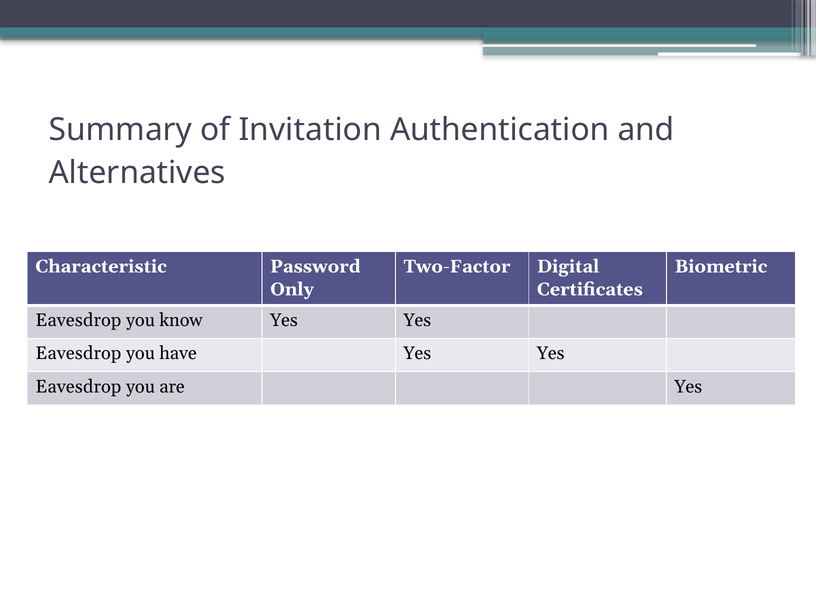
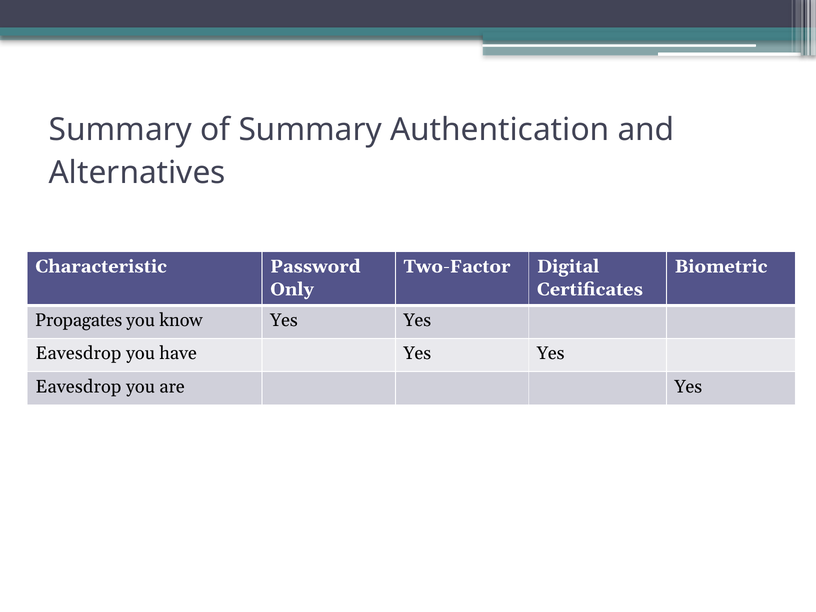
of Invitation: Invitation -> Summary
Eavesdrop at (78, 320): Eavesdrop -> Propagates
